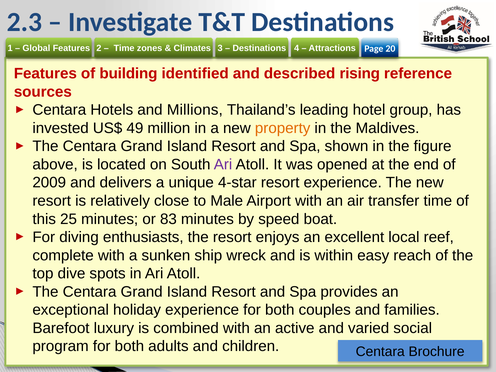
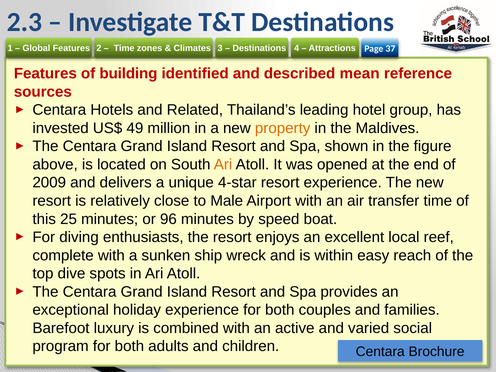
20: 20 -> 37
rising: rising -> mean
Millions: Millions -> Related
Ari at (223, 164) colour: purple -> orange
83: 83 -> 96
